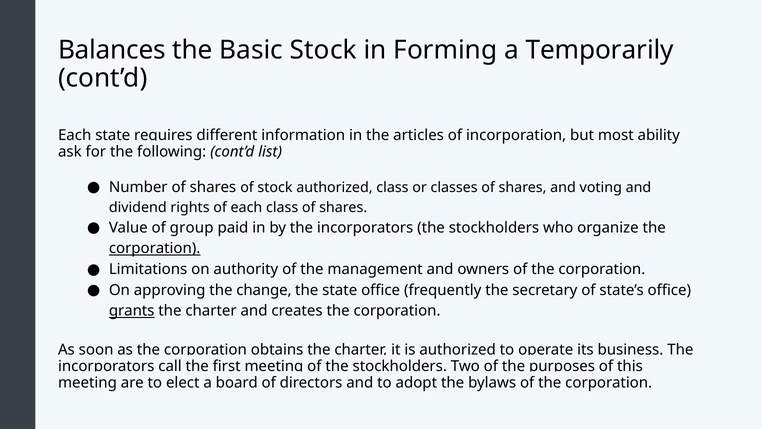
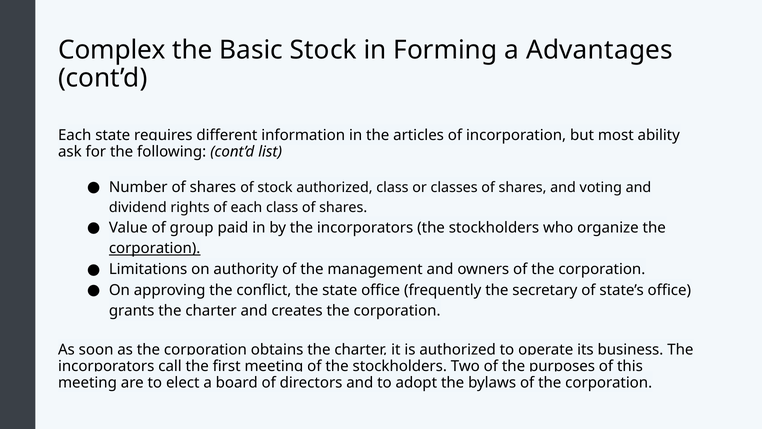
Balances: Balances -> Complex
Temporarily: Temporarily -> Advantages
change: change -> conflict
grants underline: present -> none
